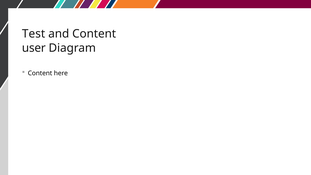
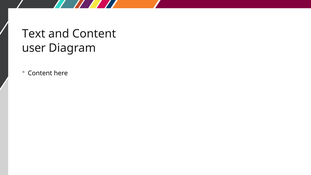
Test: Test -> Text
